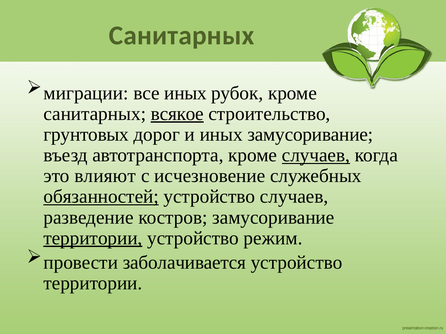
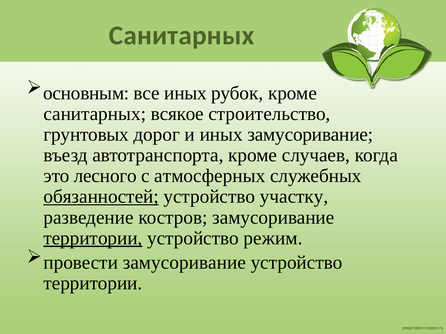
миграции: миграции -> основным
всякое underline: present -> none
случаев at (316, 155) underline: present -> none
влияют: влияют -> лесного
исчезновение: исчезновение -> атмосферных
устройство случаев: случаев -> участку
провести заболачивается: заболачивается -> замусоривание
